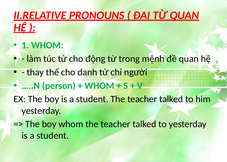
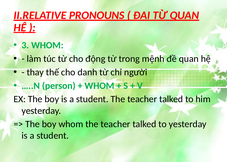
1: 1 -> 3
